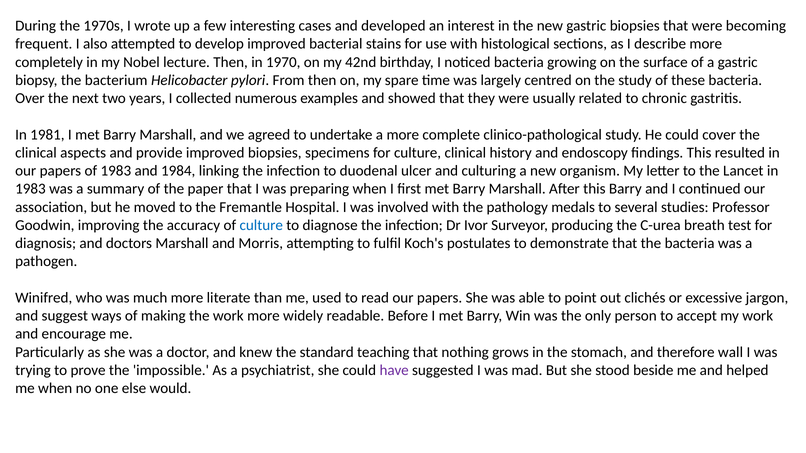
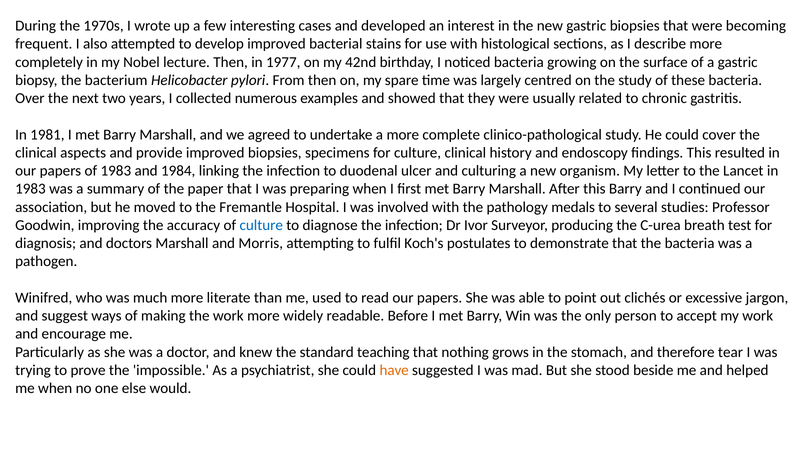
1970: 1970 -> 1977
wall: wall -> tear
have colour: purple -> orange
